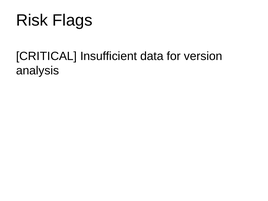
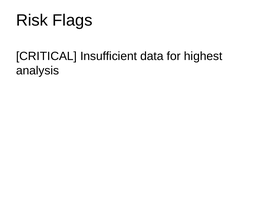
version: version -> highest
